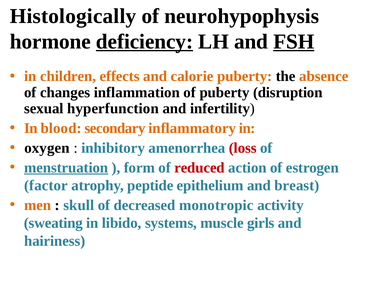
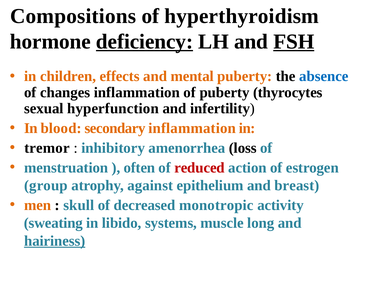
Histologically: Histologically -> Compositions
neurohypophysis: neurohypophysis -> hyperthyroidism
calorie: calorie -> mental
absence colour: orange -> blue
disruption: disruption -> thyrocytes
secondary inflammatory: inflammatory -> inflammation
oxygen: oxygen -> tremor
loss colour: red -> black
menstruation underline: present -> none
form: form -> often
factor: factor -> group
peptide: peptide -> against
girls: girls -> long
hairiness underline: none -> present
